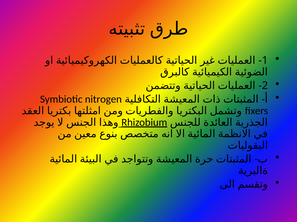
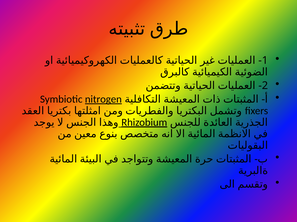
nitrogen underline: none -> present
